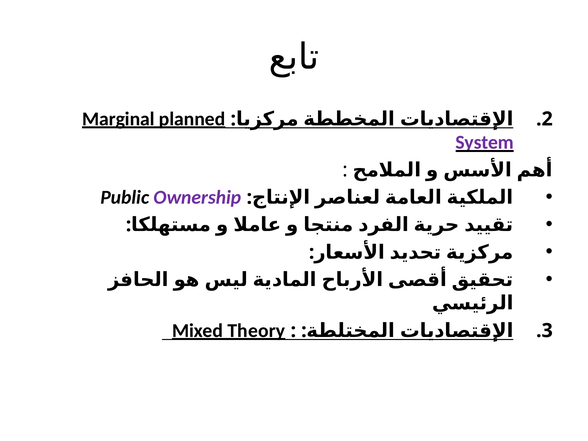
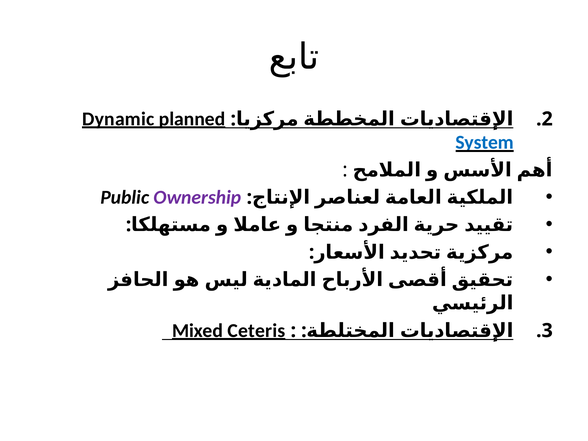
Marginal: Marginal -> Dynamic
System colour: purple -> blue
Theory: Theory -> Ceteris
